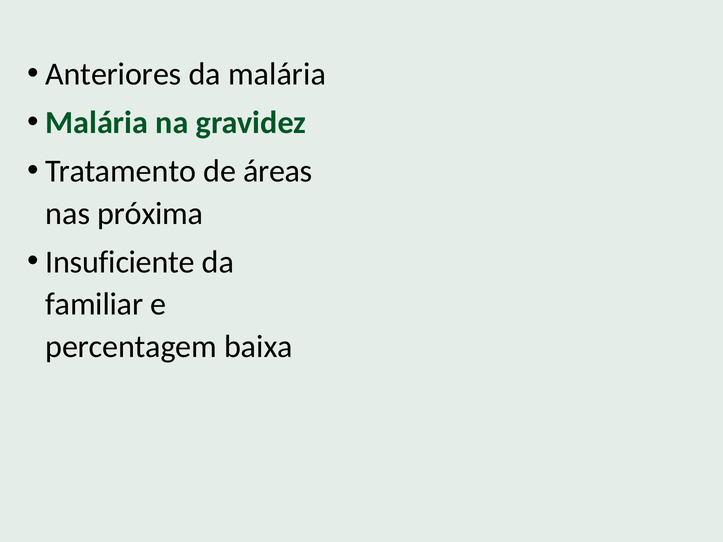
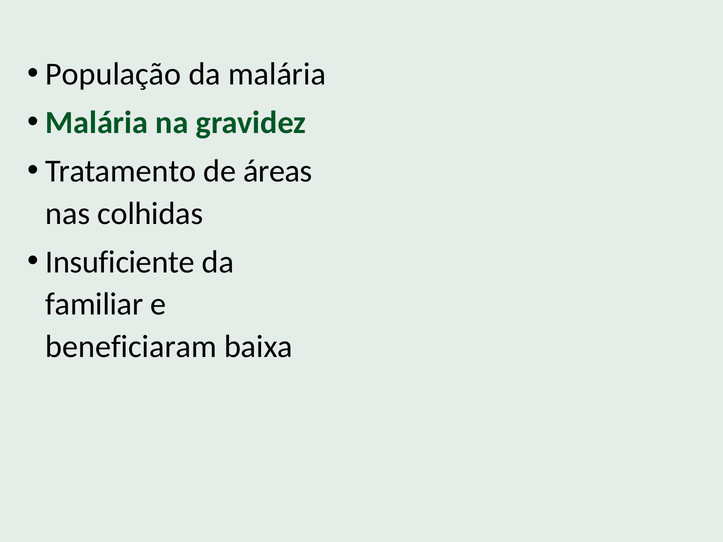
Anteriores: Anteriores -> População
próxima: próxima -> colhidas
percentagem: percentagem -> beneficiaram
